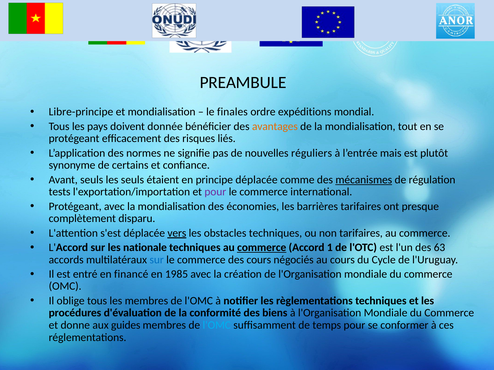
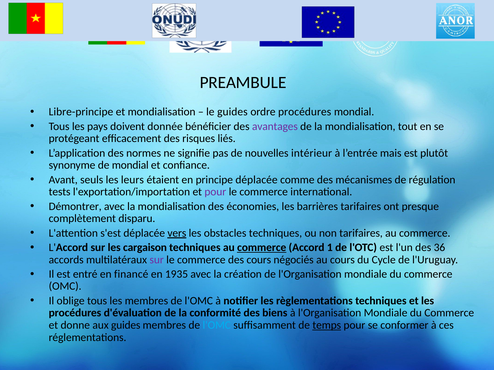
le finales: finales -> guides
ordre expéditions: expéditions -> procédures
avantages colour: orange -> purple
réguliers: réguliers -> intérieur
de certains: certains -> mondial
les seuls: seuls -> leurs
mécanismes underline: present -> none
Protégeant at (75, 207): Protégeant -> Démontrer
nationale: nationale -> cargaison
63: 63 -> 36
sur at (157, 260) colour: blue -> purple
1985: 1985 -> 1935
temps underline: none -> present
